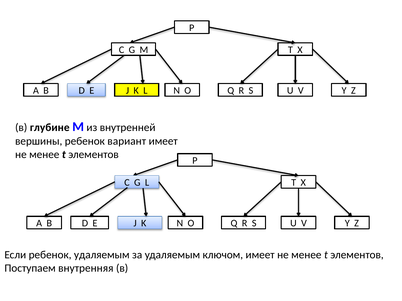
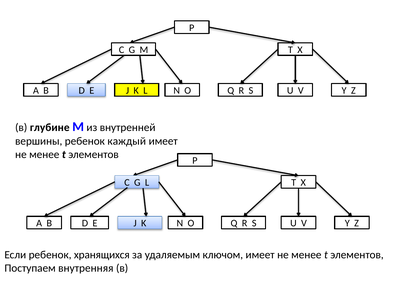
вариант: вариант -> каждый
ребенок удаляемым: удаляемым -> хранящихся
